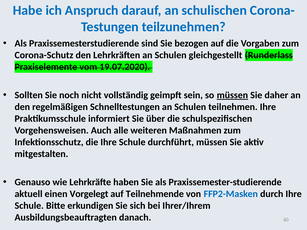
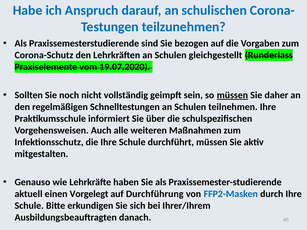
Teilnehmende: Teilnehmende -> Durchführung
